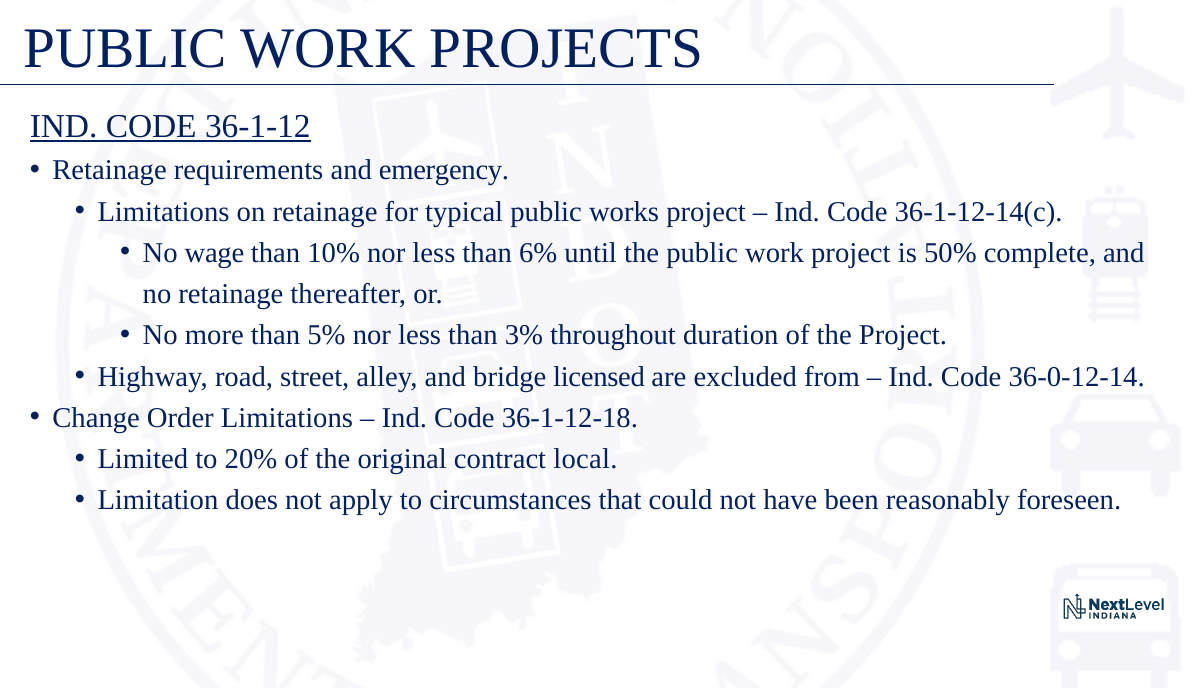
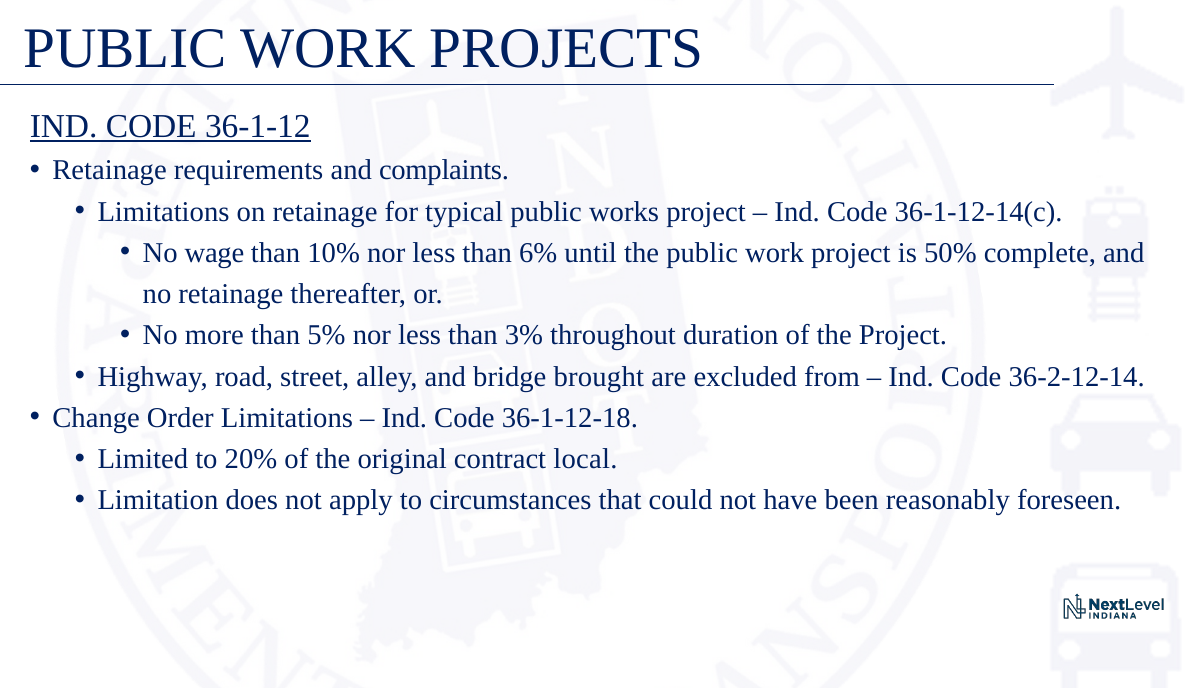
emergency: emergency -> complaints
licensed: licensed -> brought
36-0-12-14: 36-0-12-14 -> 36-2-12-14
